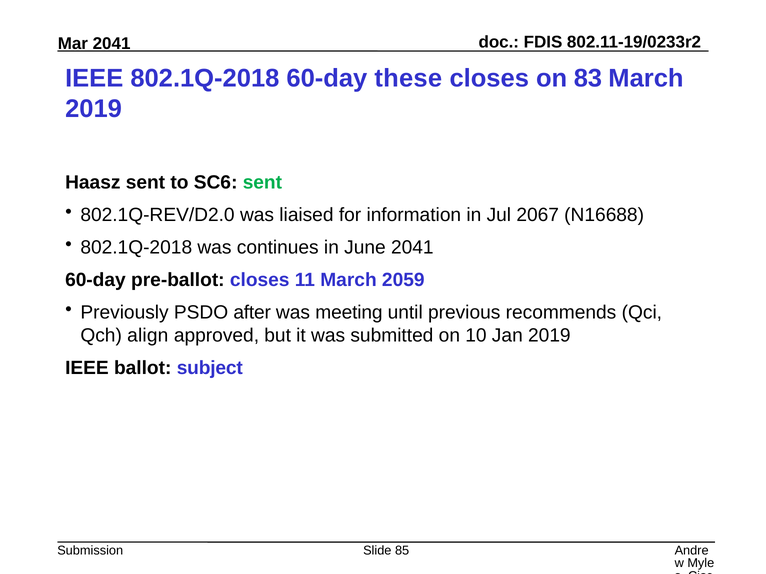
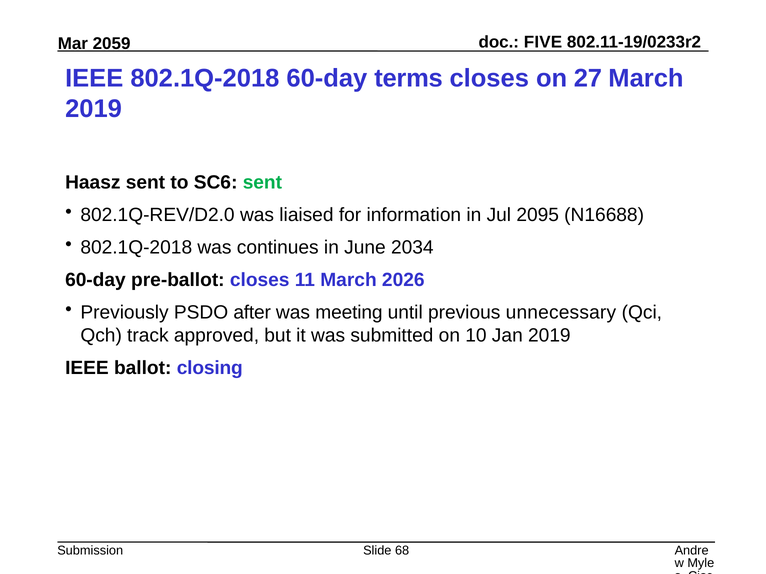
FDIS: FDIS -> FIVE
2041 at (112, 44): 2041 -> 2059
these: these -> terms
83: 83 -> 27
2067: 2067 -> 2095
June 2041: 2041 -> 2034
2059: 2059 -> 2026
recommends: recommends -> unnecessary
align: align -> track
subject: subject -> closing
85: 85 -> 68
